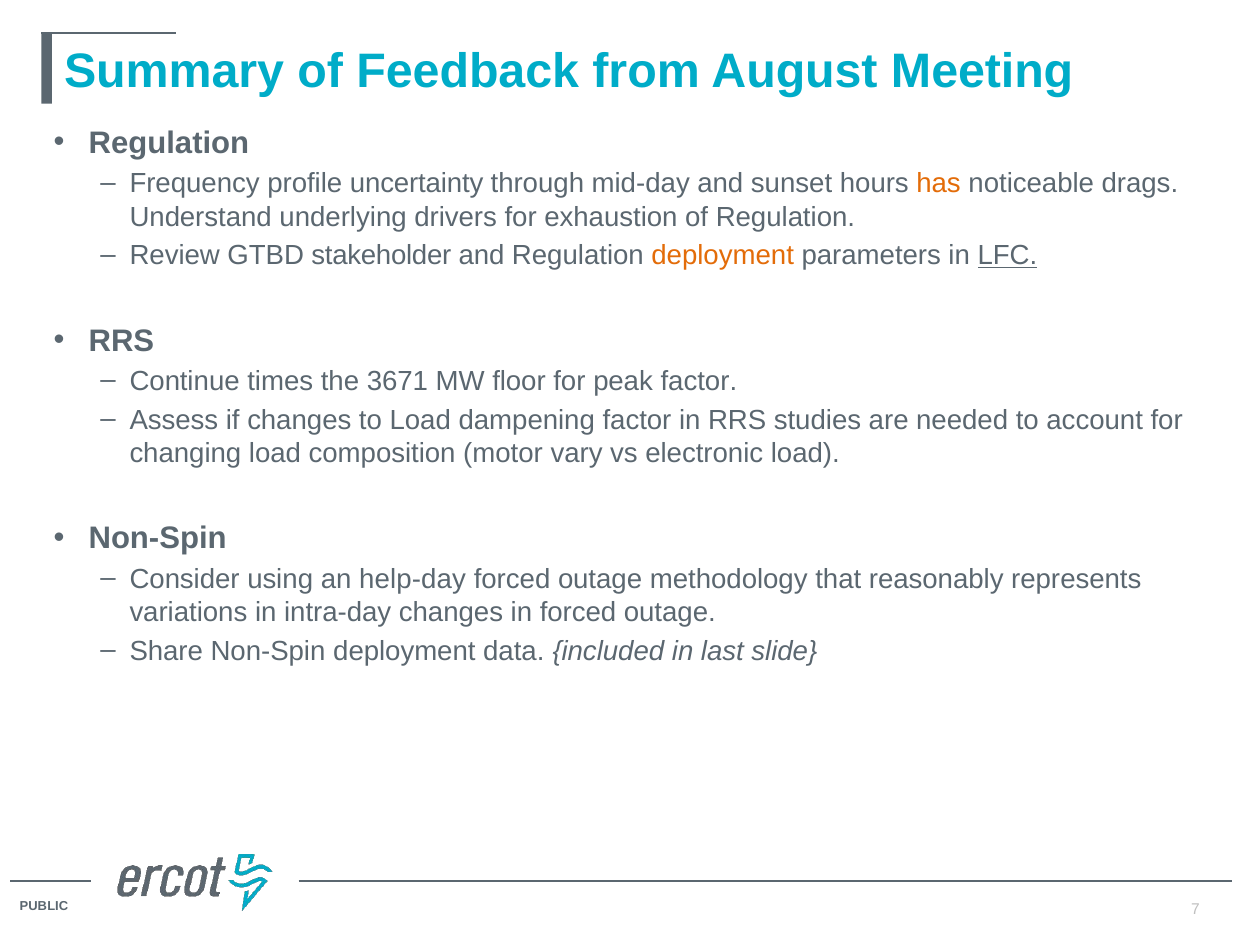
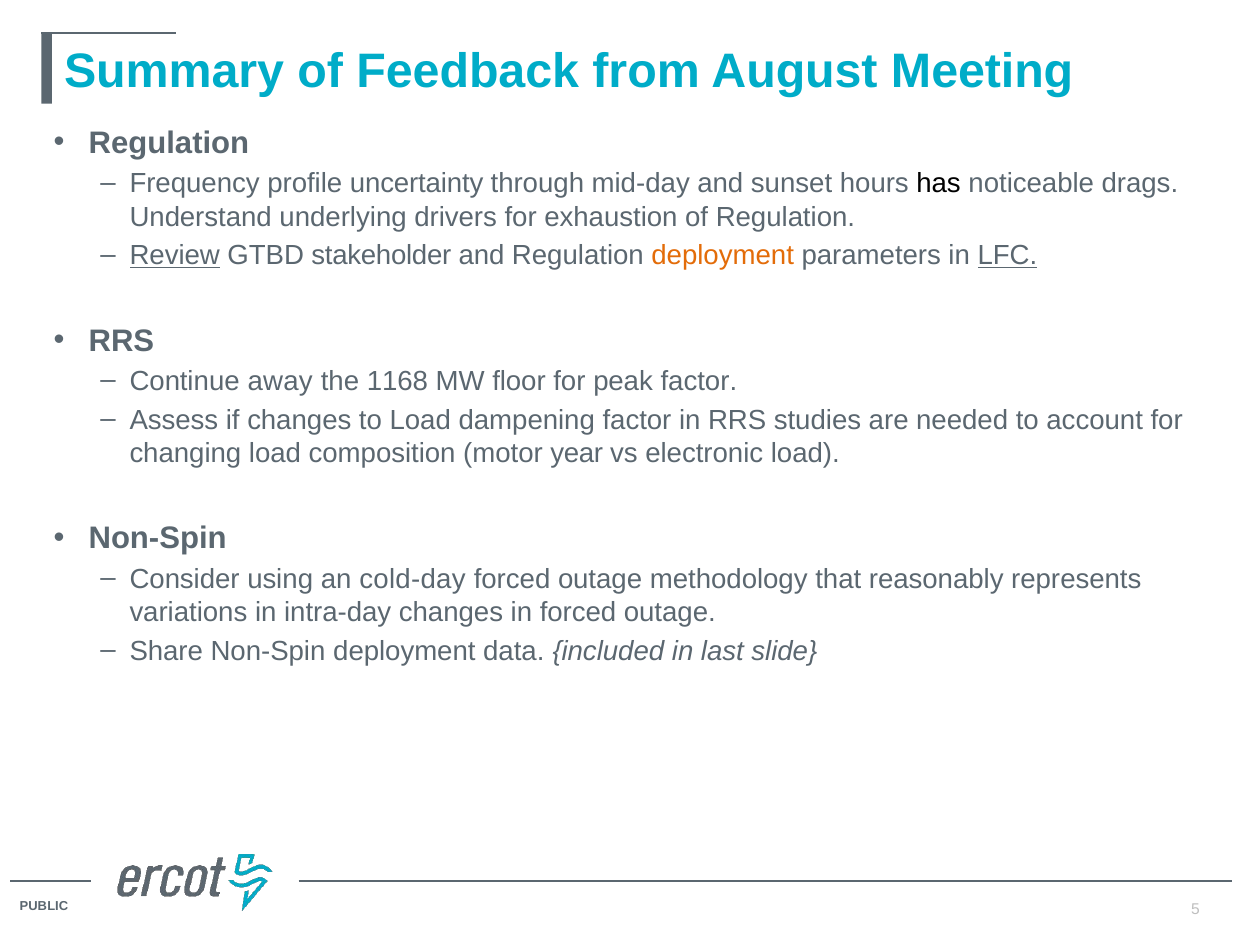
has colour: orange -> black
Review underline: none -> present
times: times -> away
3671: 3671 -> 1168
vary: vary -> year
help-day: help-day -> cold-day
7: 7 -> 5
